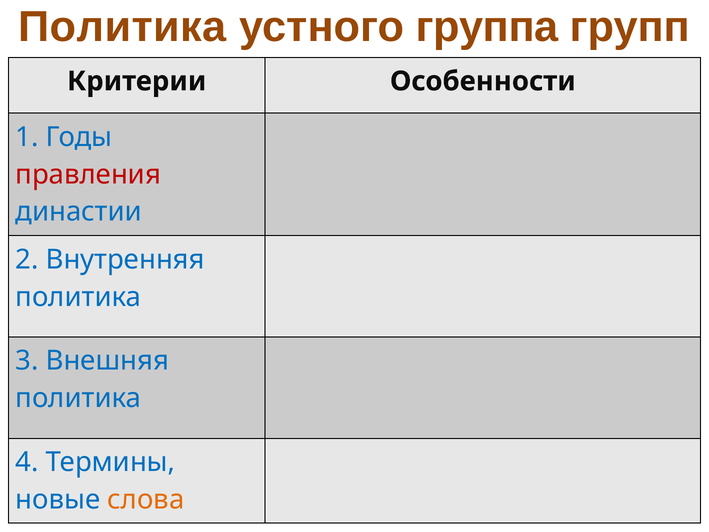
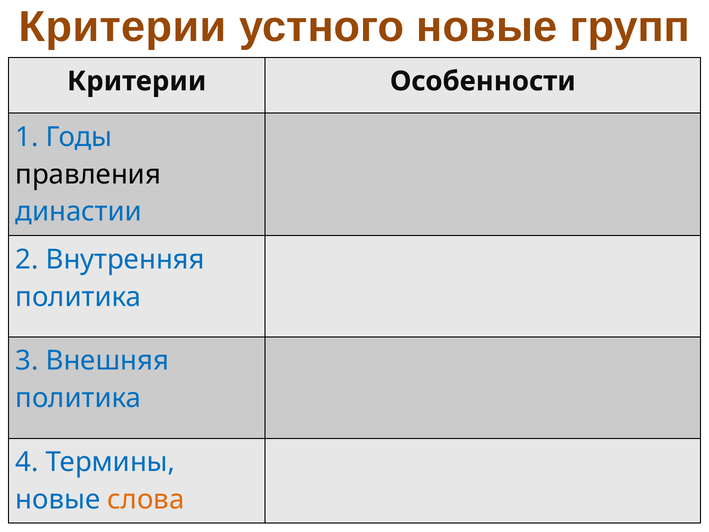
Политика at (122, 27): Политика -> Критерии
устного группа: группа -> новые
правления colour: red -> black
